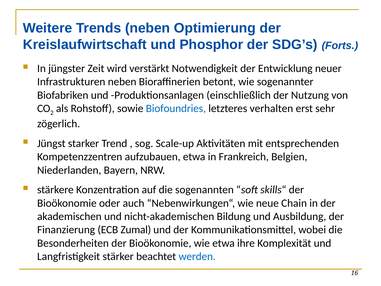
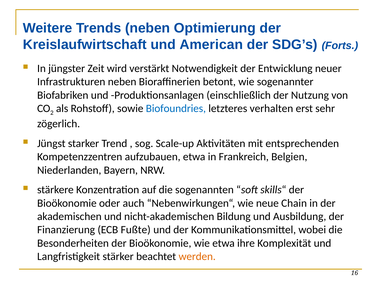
Phosphor: Phosphor -> American
Zumal: Zumal -> Fußte
werden colour: blue -> orange
